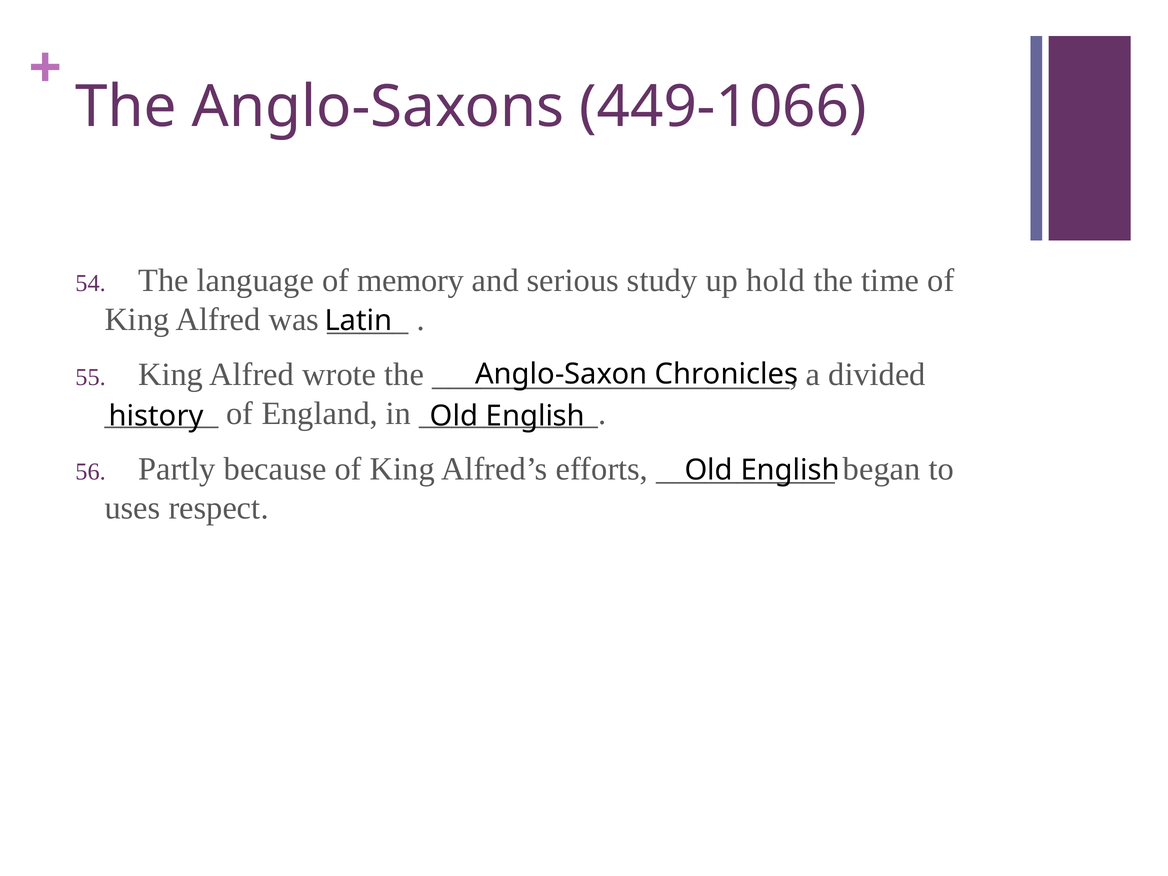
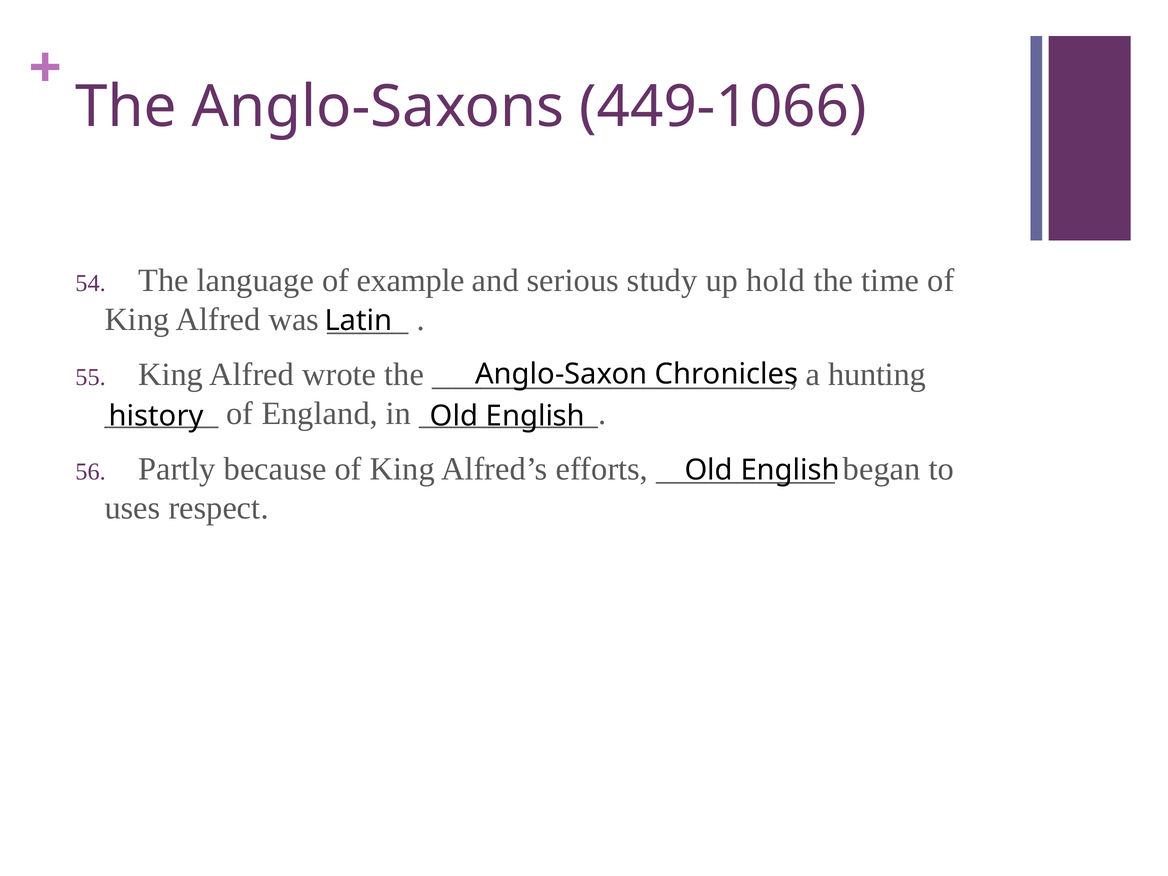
memory: memory -> example
divided: divided -> hunting
